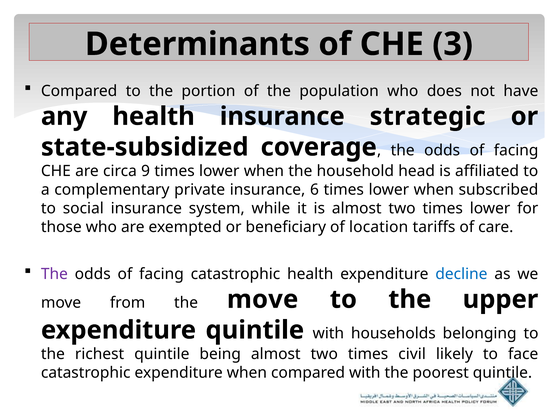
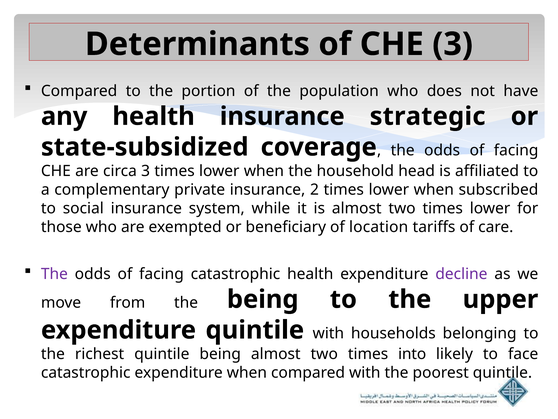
circa 9: 9 -> 3
6: 6 -> 2
decline colour: blue -> purple
the move: move -> being
civil: civil -> into
